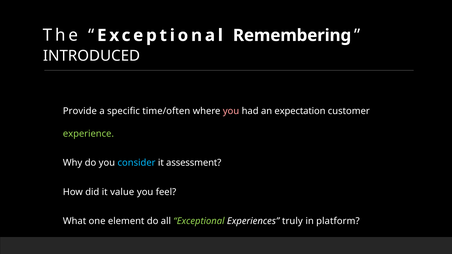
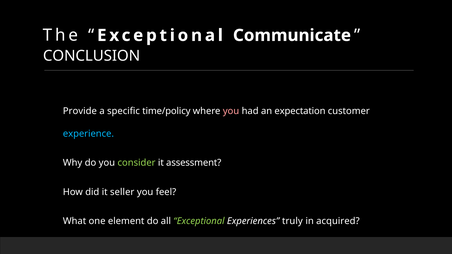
Remembering: Remembering -> Communicate
INTRODUCED: INTRODUCED -> CONCLUSION
time/often: time/often -> time/policy
experience colour: light green -> light blue
consider colour: light blue -> light green
value: value -> seller
platform: platform -> acquired
